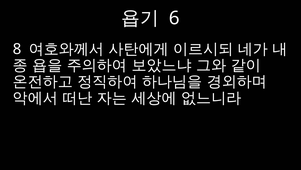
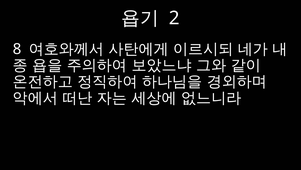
6: 6 -> 2
